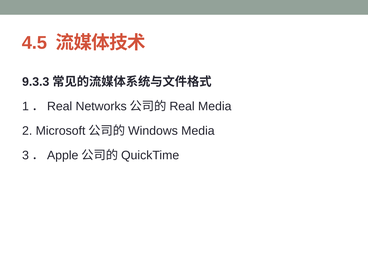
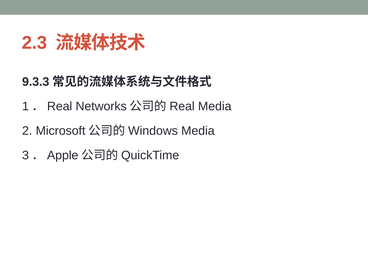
4.5: 4.5 -> 2.3
